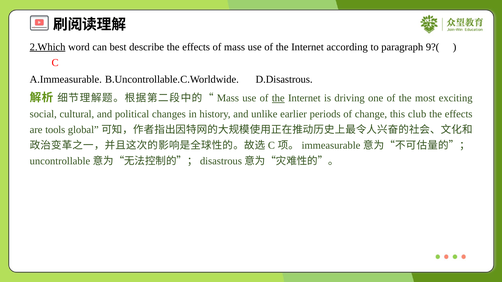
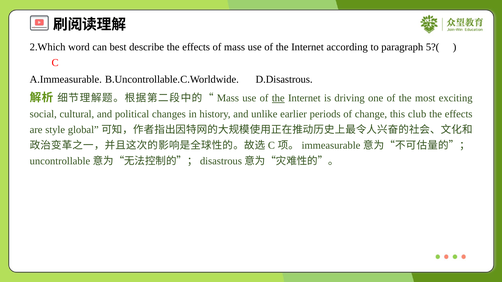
2.Which underline: present -> none
9?(: 9?( -> 5?(
tools: tools -> style
